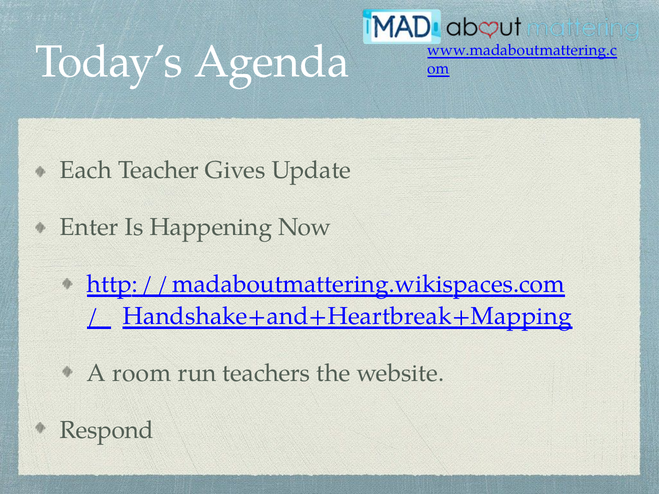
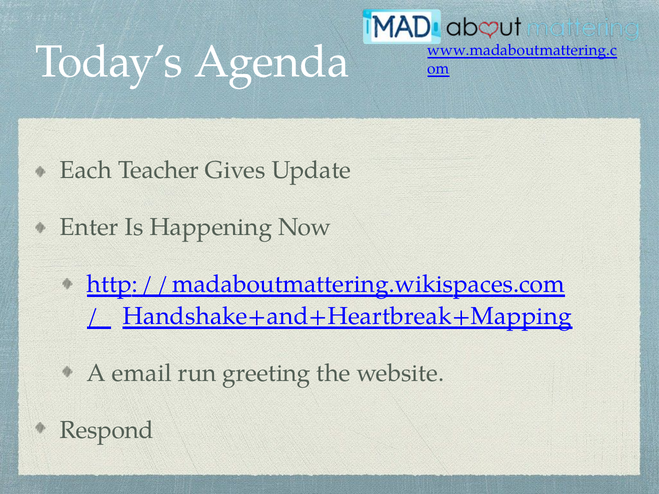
room: room -> email
teachers: teachers -> greeting
